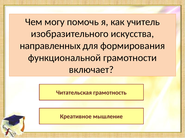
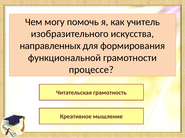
включает: включает -> процессе
